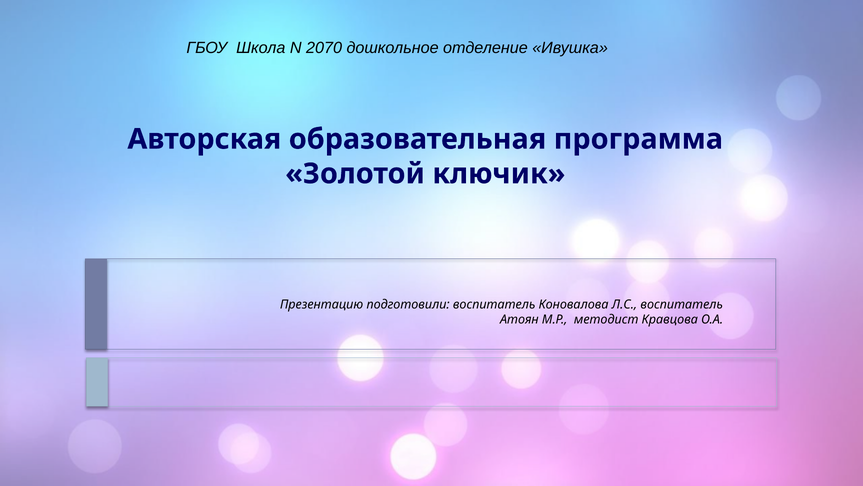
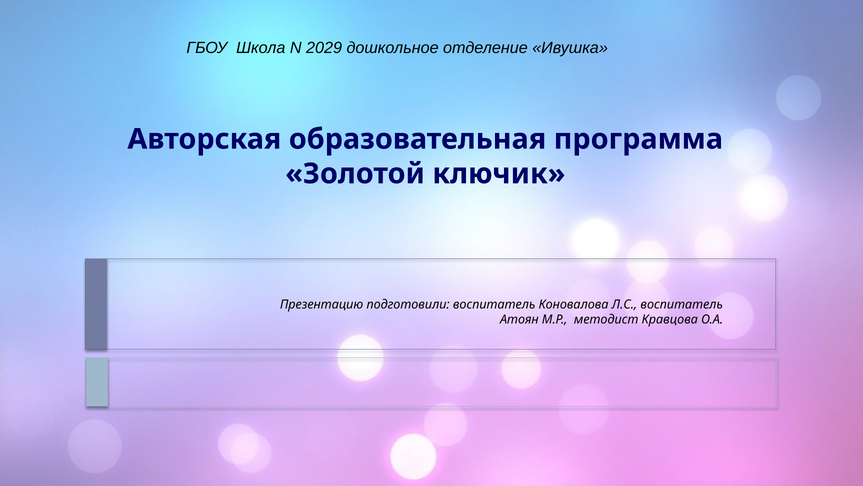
2070: 2070 -> 2029
